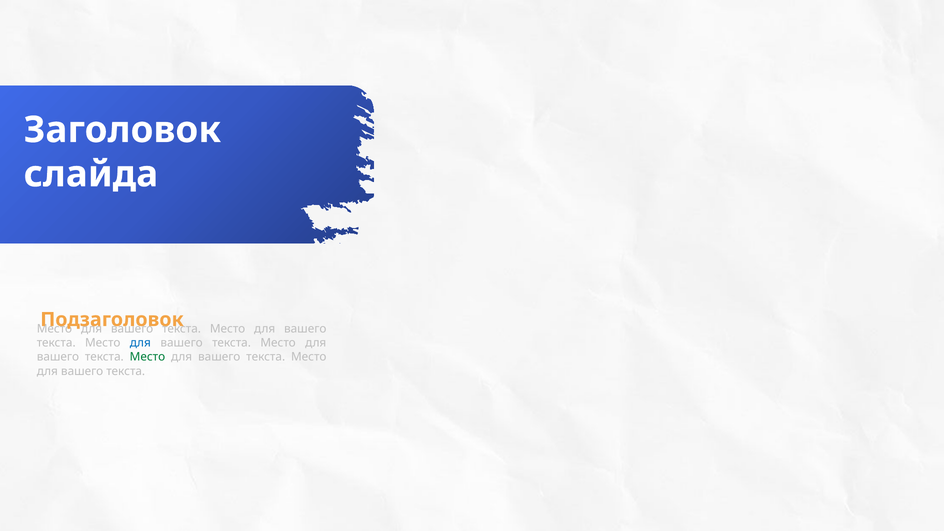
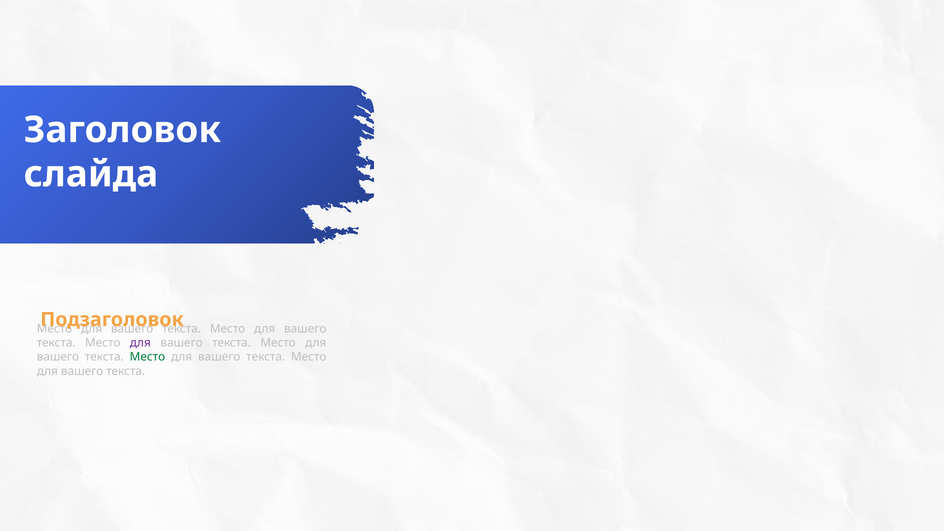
для at (140, 343) colour: blue -> purple
